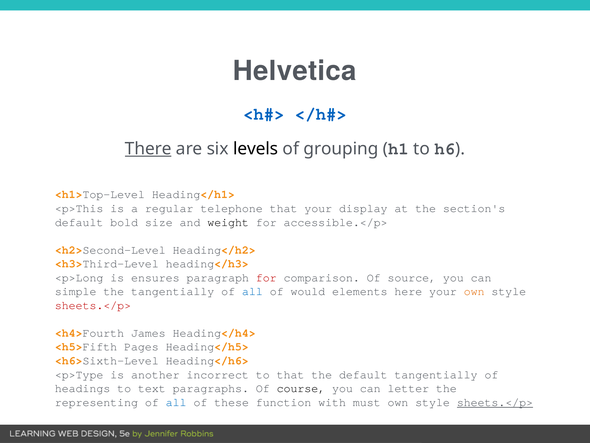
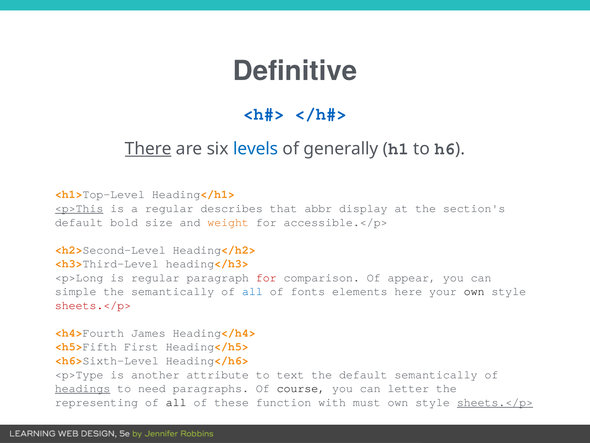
Helvetica: Helvetica -> Definitive
levels colour: black -> blue
grouping: grouping -> generally
<p>This underline: none -> present
telephone: telephone -> describes
that your: your -> abbr
weight colour: black -> orange
is ensures: ensures -> regular
source: source -> appear
the tangentially: tangentially -> semantically
would: would -> fonts
own at (474, 291) colour: orange -> black
Pages: Pages -> First
incorrect: incorrect -> attribute
to that: that -> text
default tangentially: tangentially -> semantically
headings underline: none -> present
text: text -> need
all at (176, 402) colour: blue -> black
